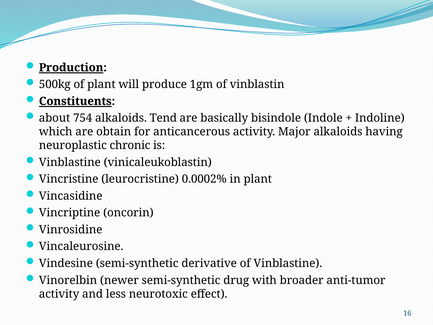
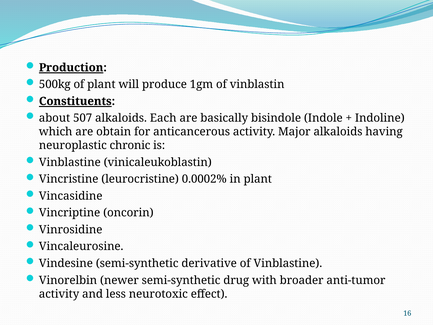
754: 754 -> 507
Tend: Tend -> Each
